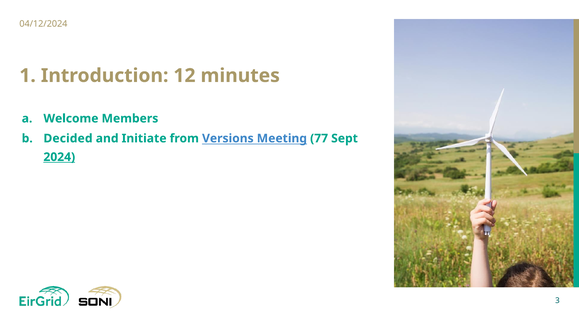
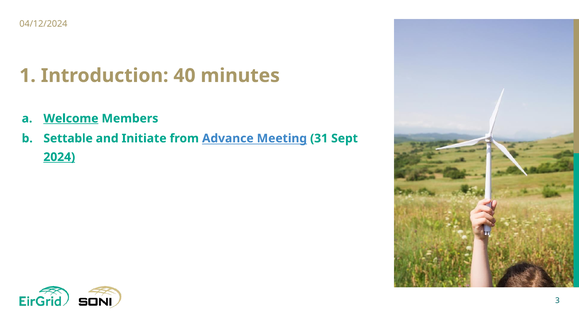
12: 12 -> 40
Welcome underline: none -> present
Decided: Decided -> Settable
Versions: Versions -> Advance
77: 77 -> 31
